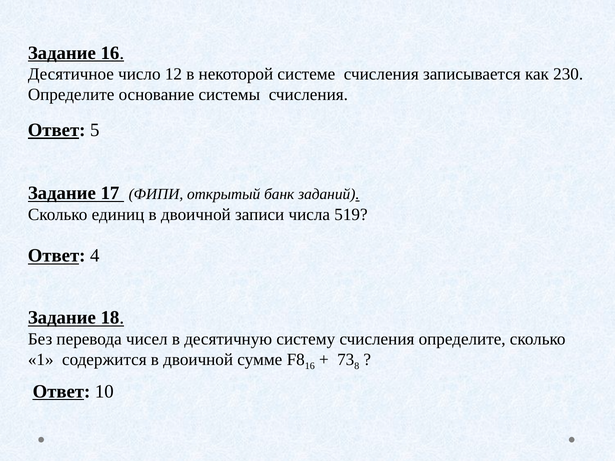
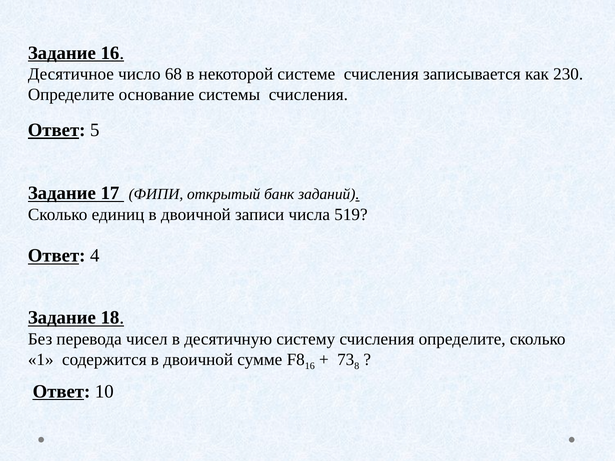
12: 12 -> 68
